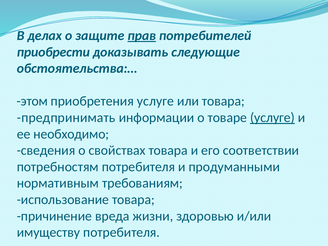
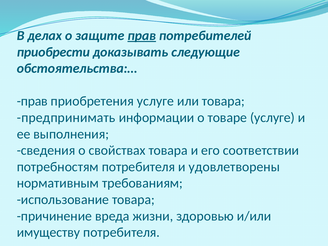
этом at (32, 101): этом -> прав
услуге at (272, 118) underline: present -> none
необходимо: необходимо -> выполнения
продуманными: продуманными -> удовлетворены
